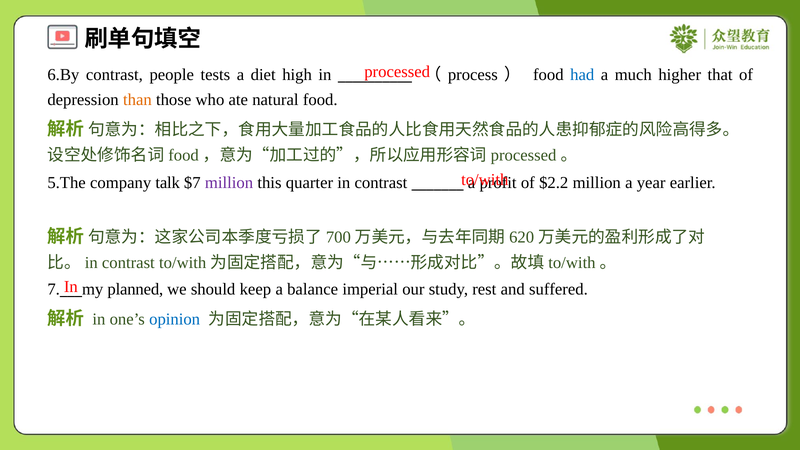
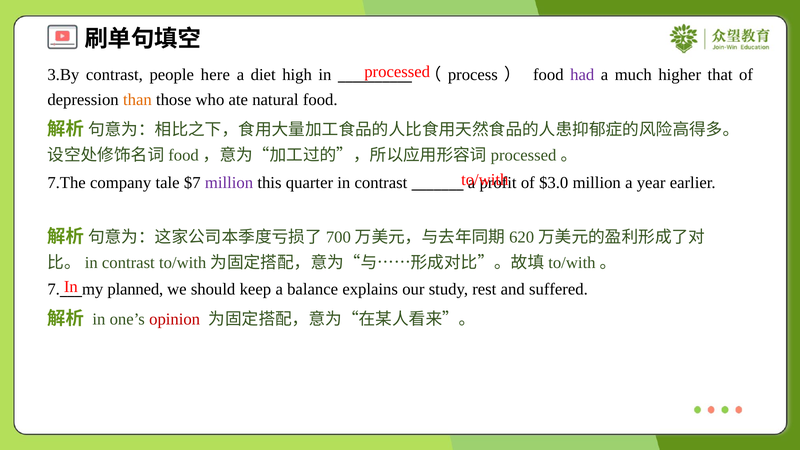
6.By: 6.By -> 3.By
tests: tests -> here
had colour: blue -> purple
5.The: 5.The -> 7.The
talk: talk -> tale
$2.2: $2.2 -> $3.0
imperial: imperial -> explains
opinion colour: blue -> red
